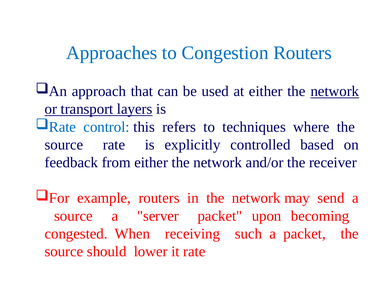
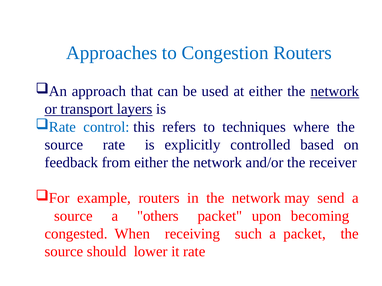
server: server -> others
